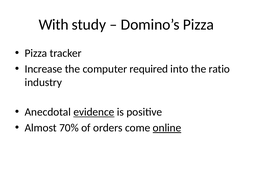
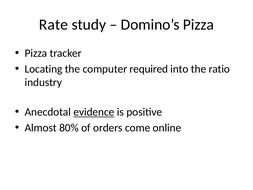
With: With -> Rate
Increase: Increase -> Locating
70%: 70% -> 80%
online underline: present -> none
